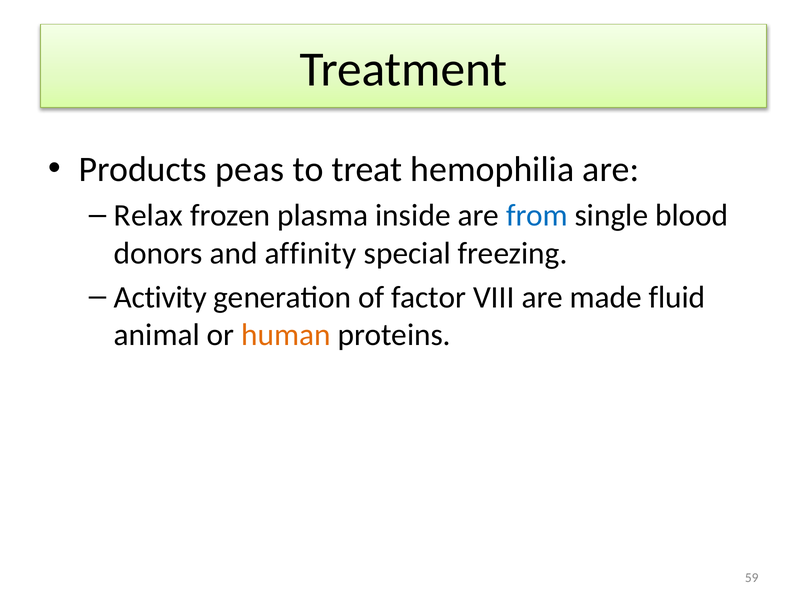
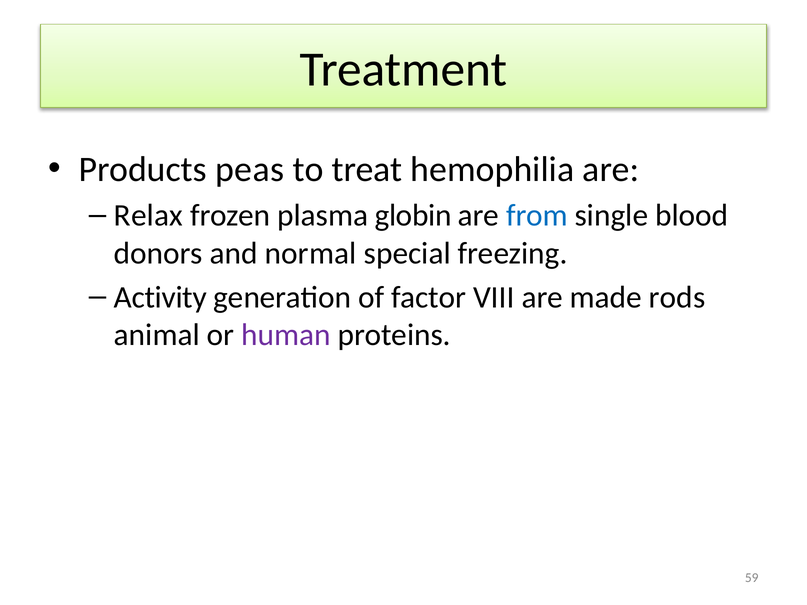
inside: inside -> globin
affinity: affinity -> normal
fluid: fluid -> rods
human colour: orange -> purple
